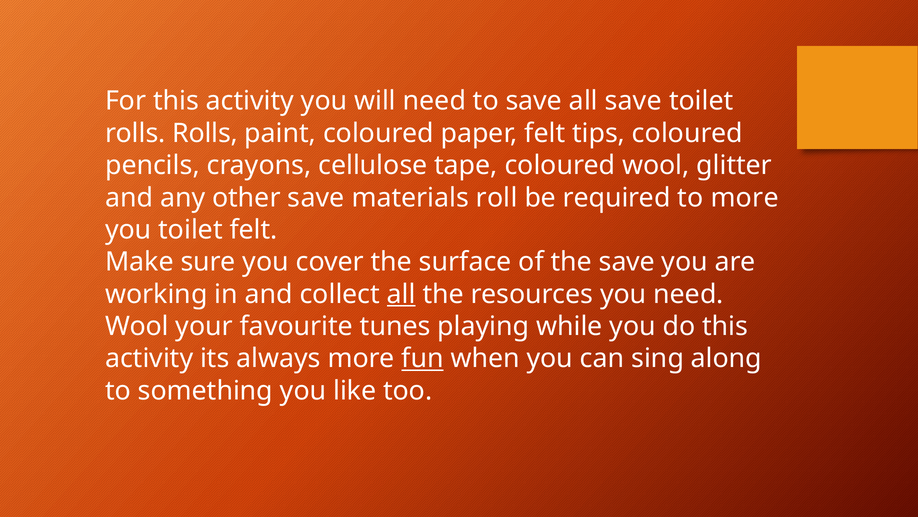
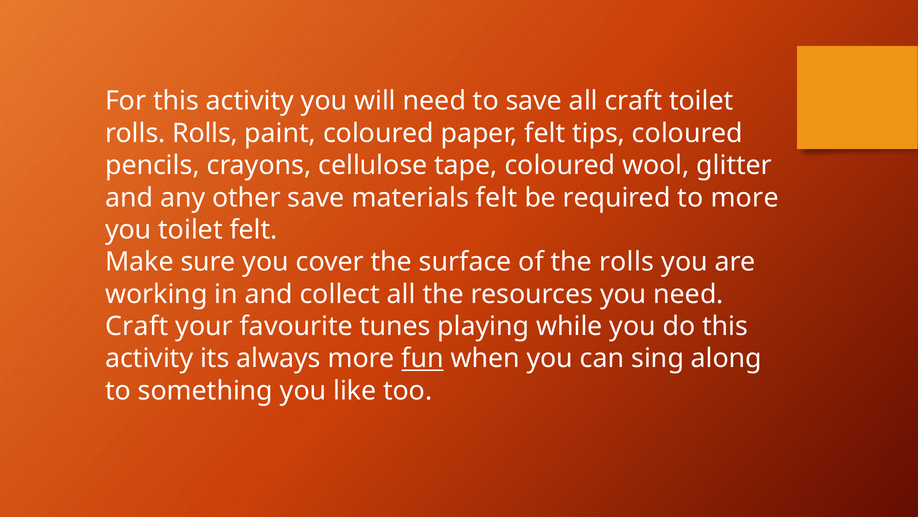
all save: save -> craft
materials roll: roll -> felt
the save: save -> rolls
all at (401, 294) underline: present -> none
Wool at (137, 326): Wool -> Craft
